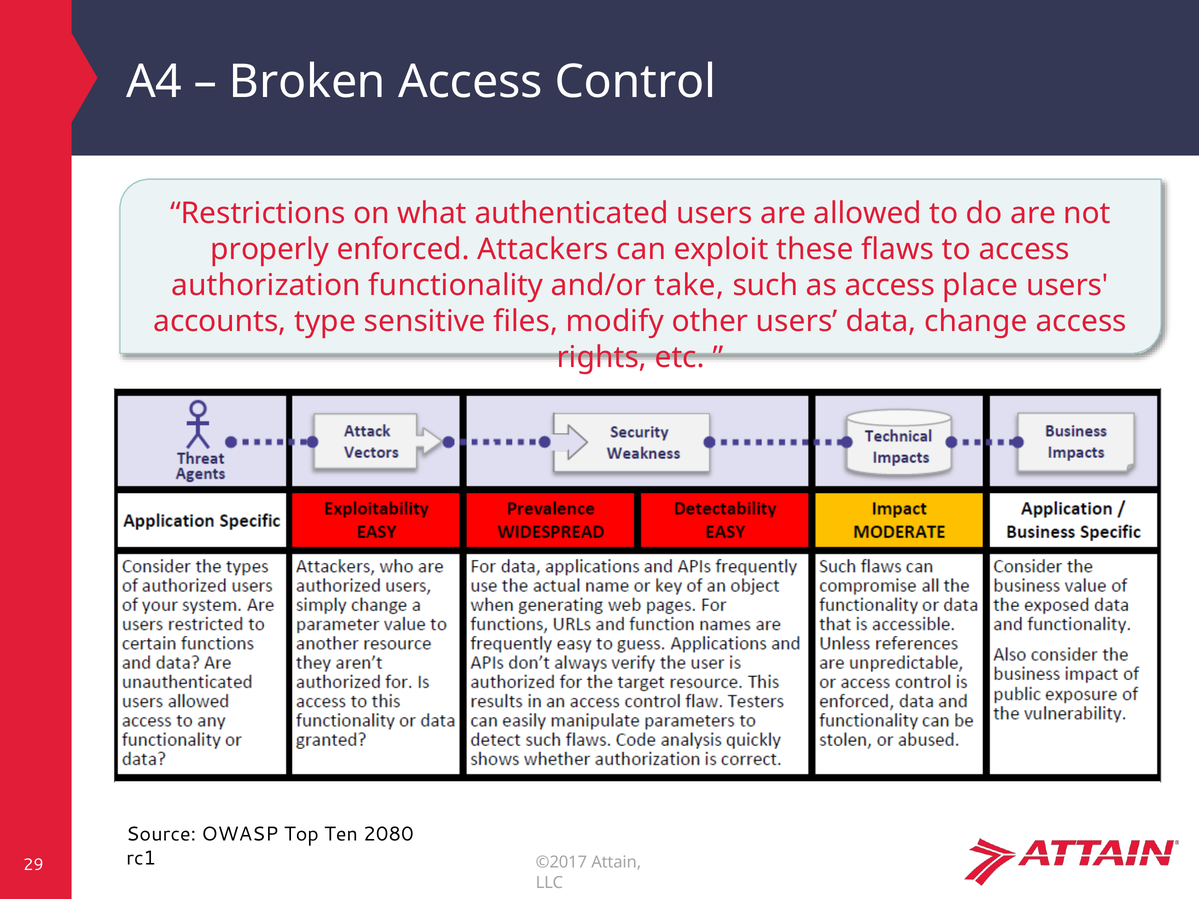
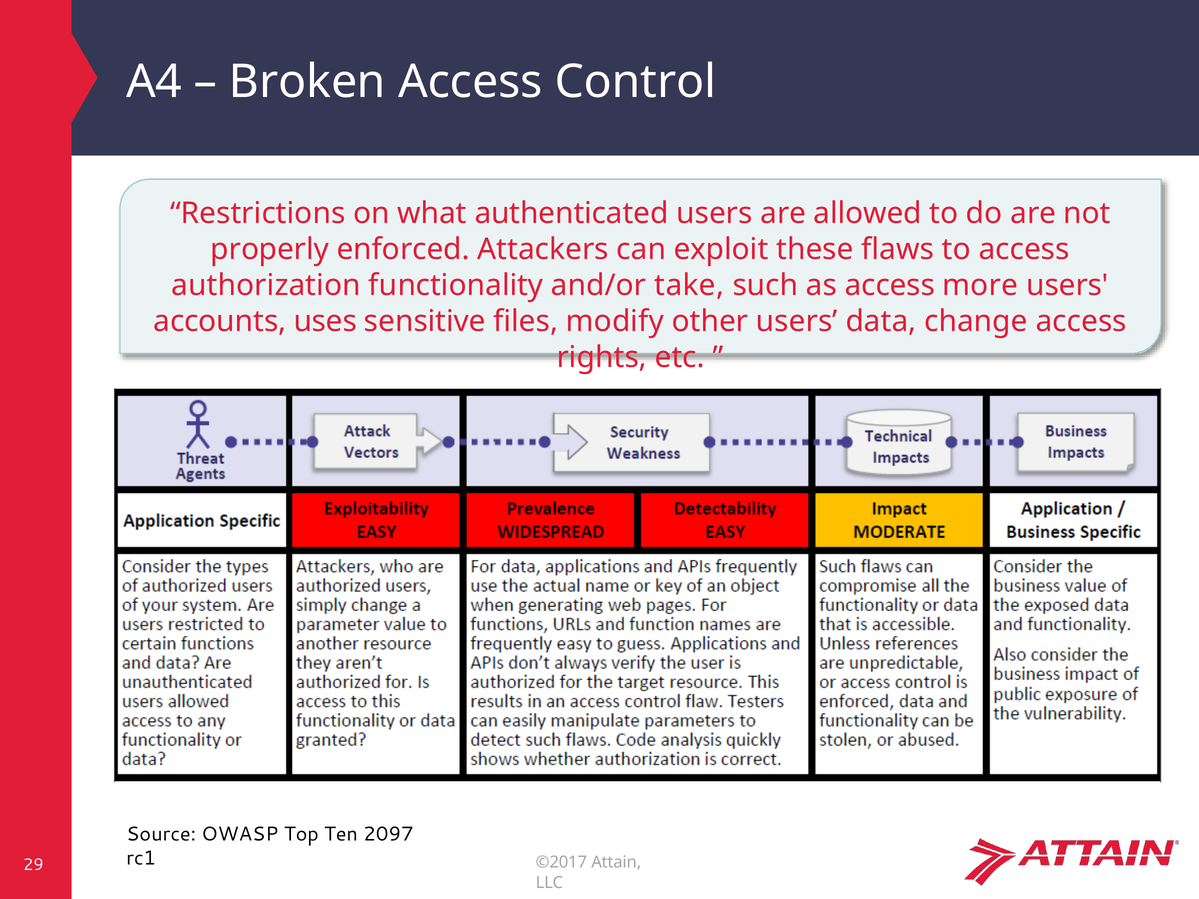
place: place -> more
type: type -> uses
2080: 2080 -> 2097
